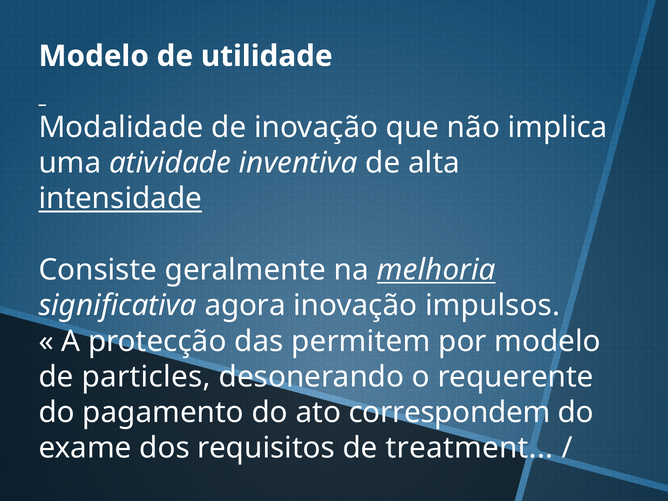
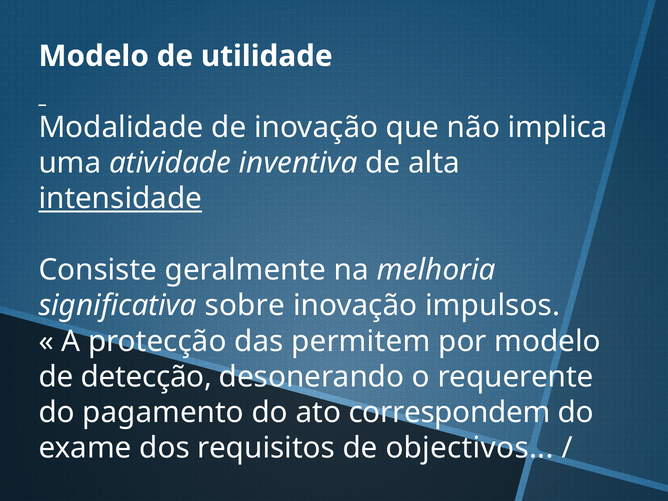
melhoria underline: present -> none
agora: agora -> sobre
particles: particles -> detecção
treatment: treatment -> objectivos
